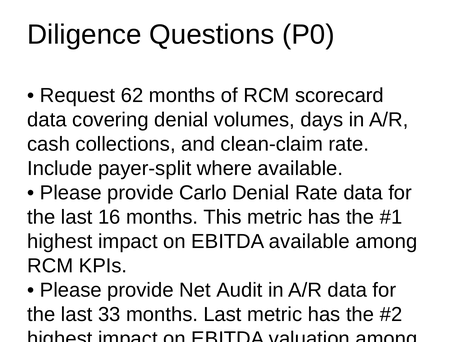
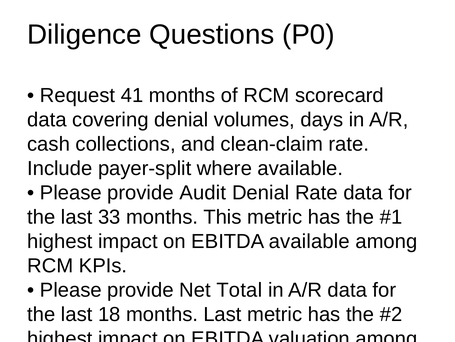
62: 62 -> 41
Carlo: Carlo -> Audit
16: 16 -> 33
Audit: Audit -> Total
33: 33 -> 18
